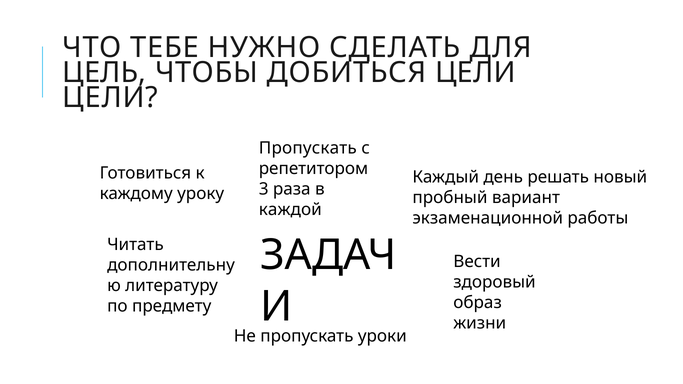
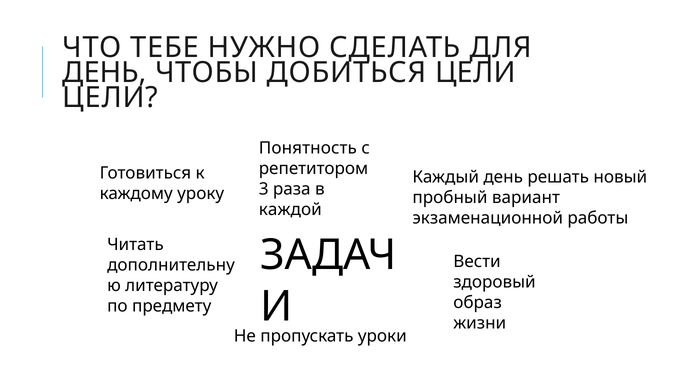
ЦЕЛЬ at (104, 73): ЦЕЛЬ -> ДЕНЬ
Пропускать at (308, 148): Пропускать -> Понятность
